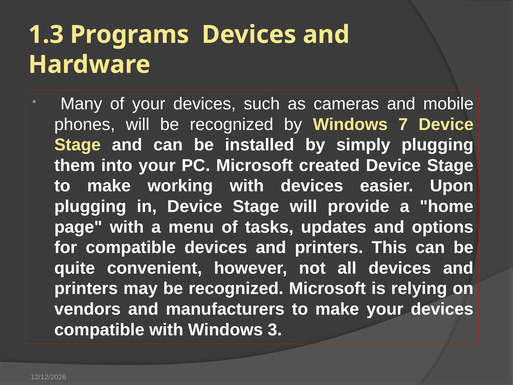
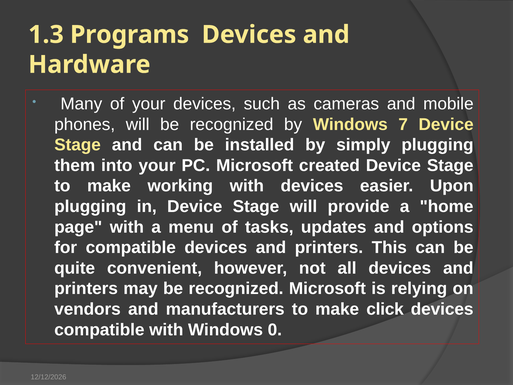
make your: your -> click
3: 3 -> 0
